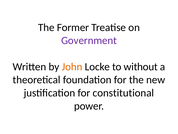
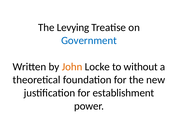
Former: Former -> Levying
Government colour: purple -> blue
constitutional: constitutional -> establishment
